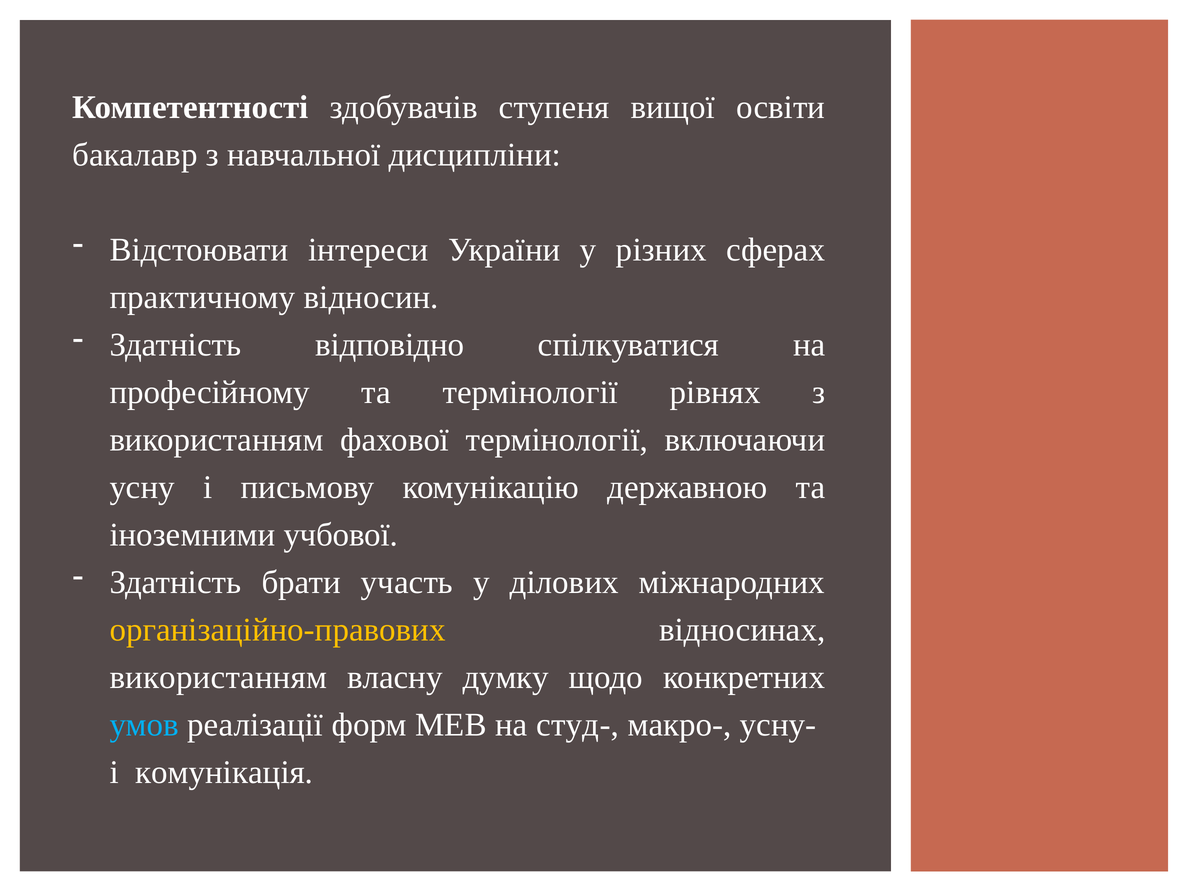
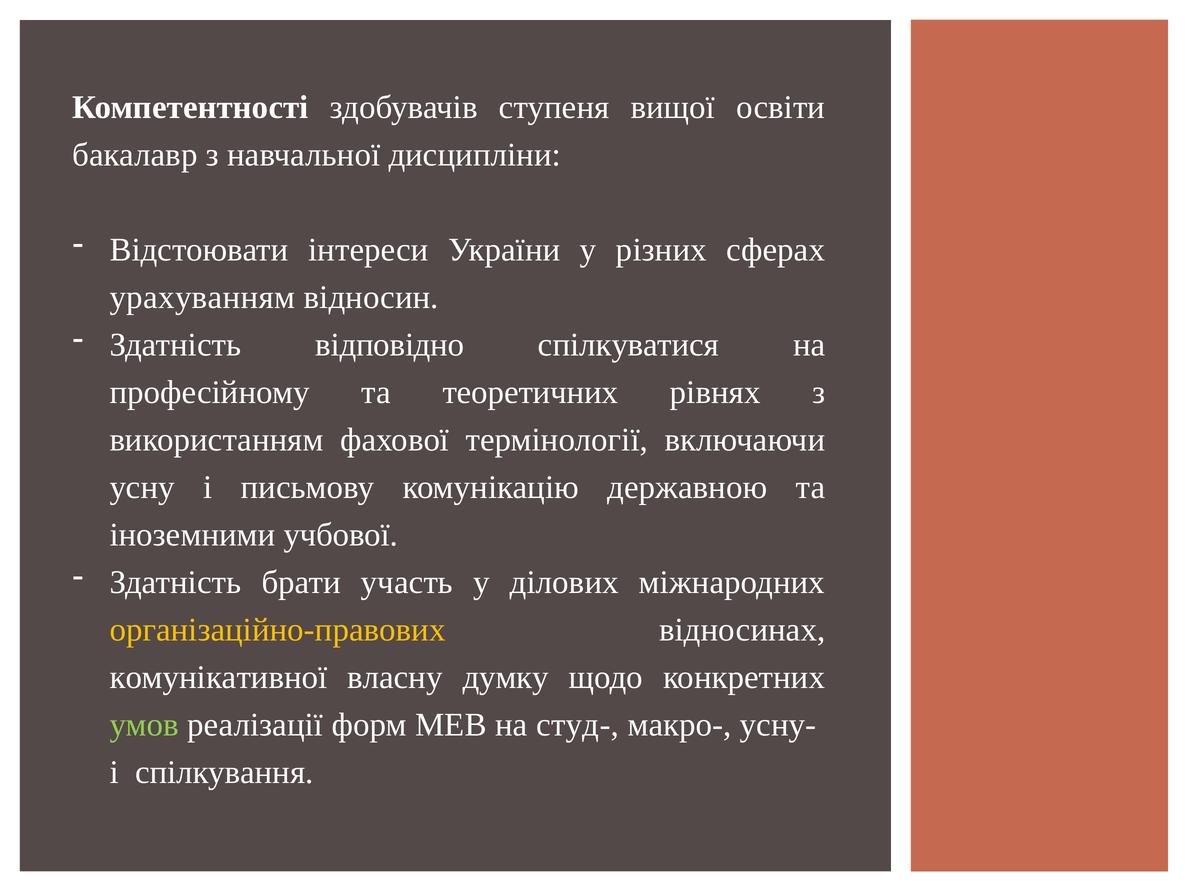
практичному: практичному -> урахуванням
та термінології: термінології -> теоретичних
використанням at (218, 677): використанням -> комунікативної
умов colour: light blue -> light green
комунікація: комунікація -> спілкування
